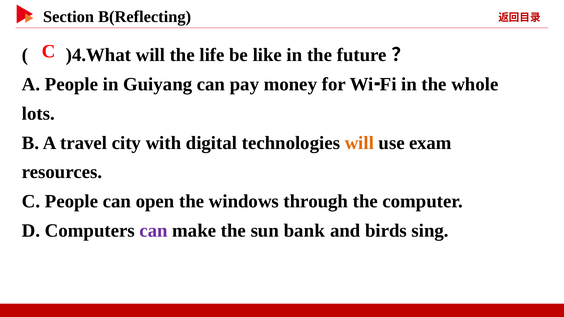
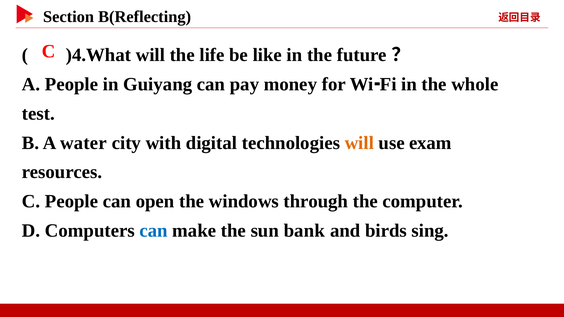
lots: lots -> test
travel: travel -> water
can at (154, 231) colour: purple -> blue
